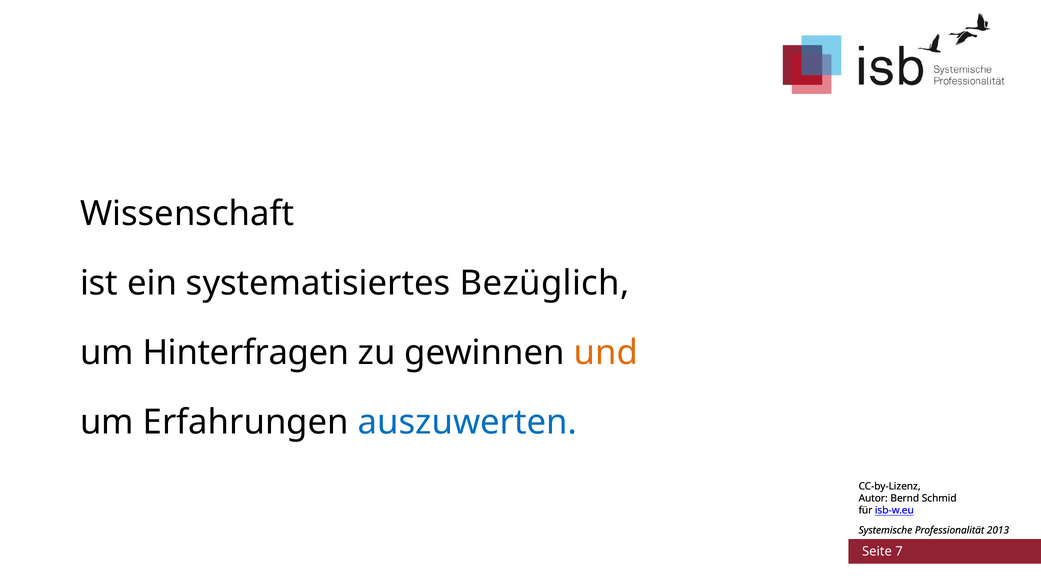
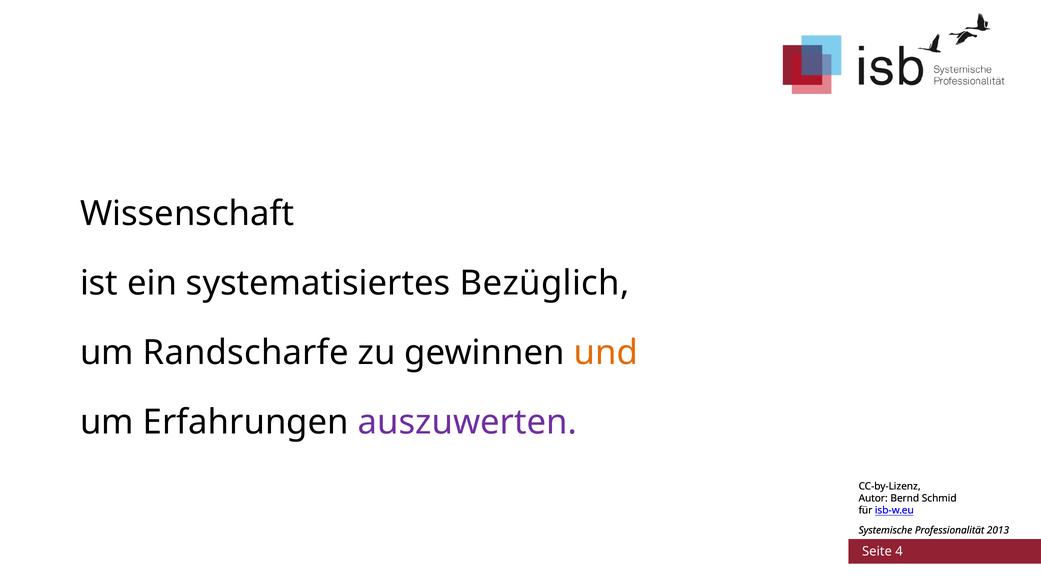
Hinterfragen: Hinterfragen -> Randscharfe
auszuwerten colour: blue -> purple
7: 7 -> 4
